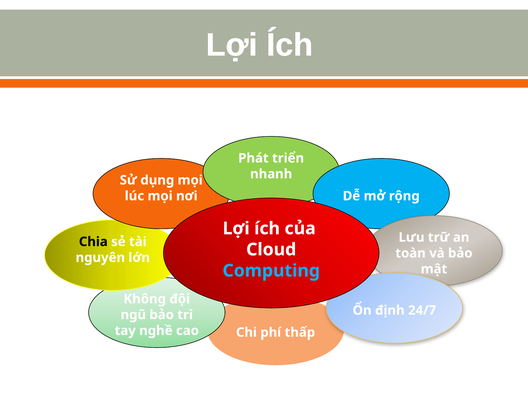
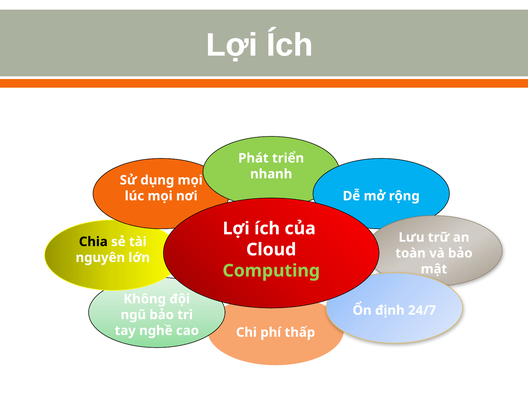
Computing colour: light blue -> light green
